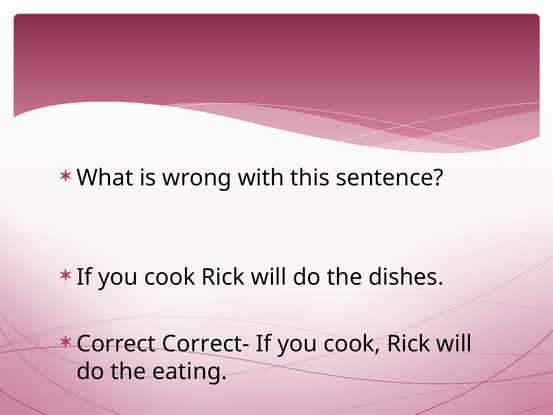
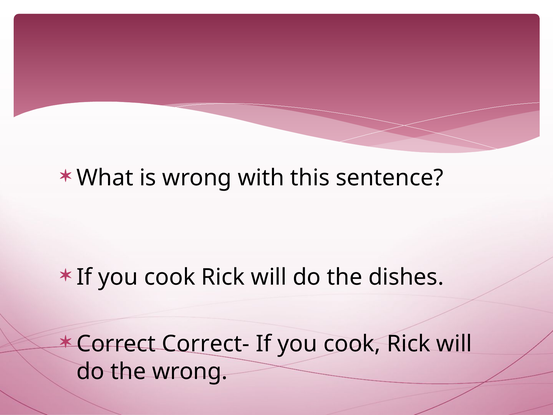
the eating: eating -> wrong
